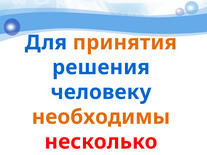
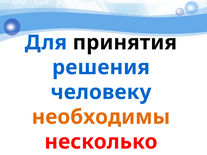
принятия colour: orange -> black
